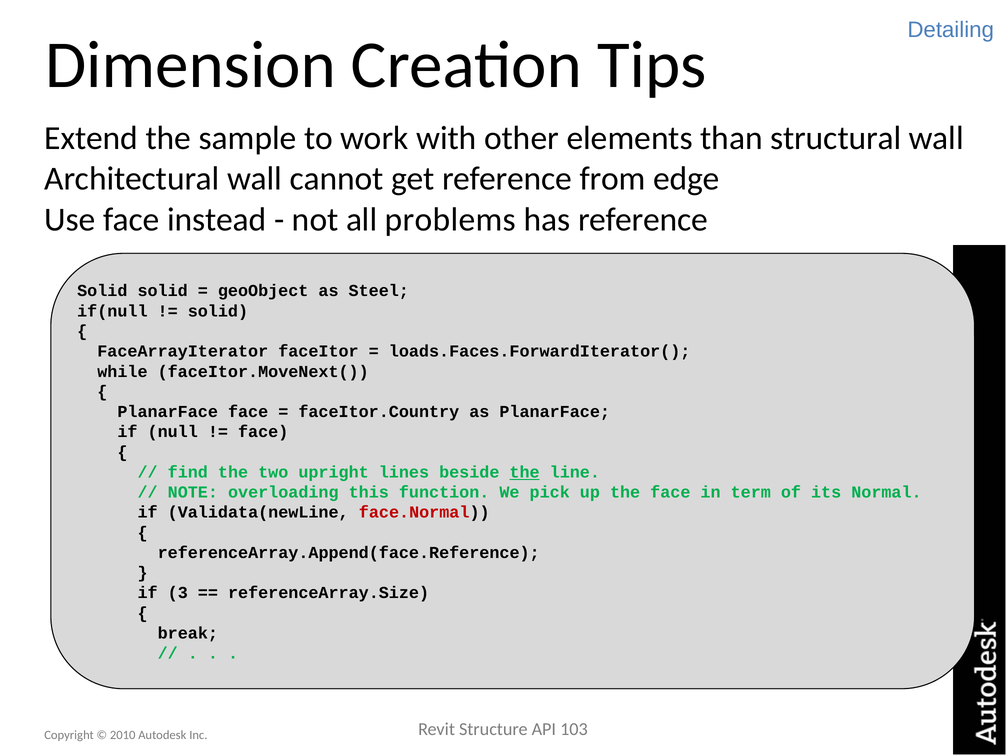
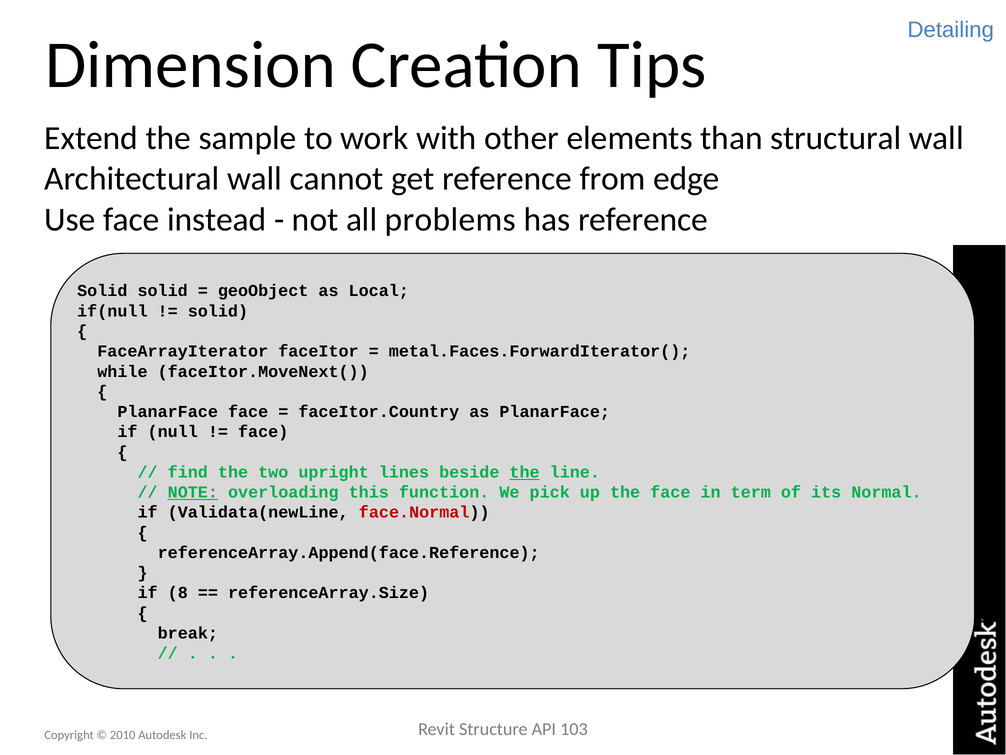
Steel: Steel -> Local
loads.Faces.ForwardIterator(: loads.Faces.ForwardIterator( -> metal.Faces.ForwardIterator(
NOTE underline: none -> present
3: 3 -> 8
